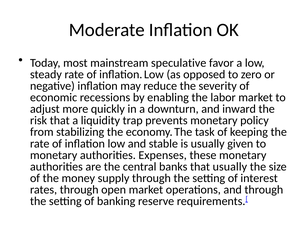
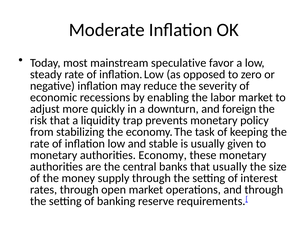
inward: inward -> foreign
authorities Expenses: Expenses -> Economy
